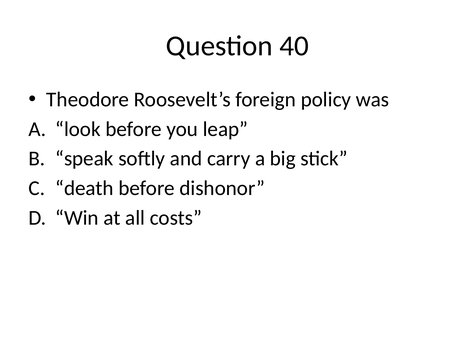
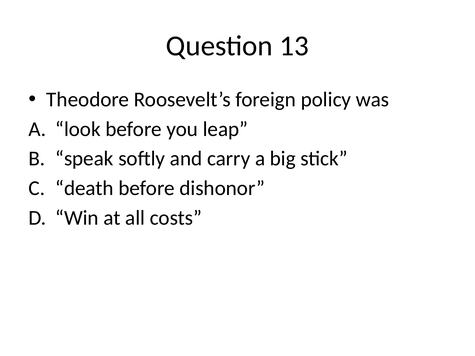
40: 40 -> 13
